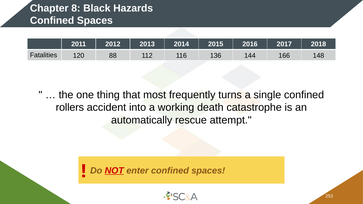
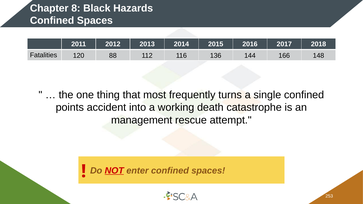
rollers: rollers -> points
automatically: automatically -> management
